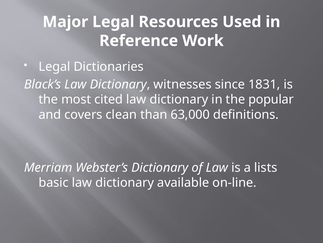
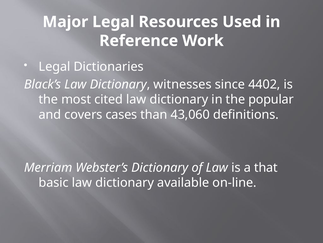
1831: 1831 -> 4402
clean: clean -> cases
63,000: 63,000 -> 43,060
lists: lists -> that
